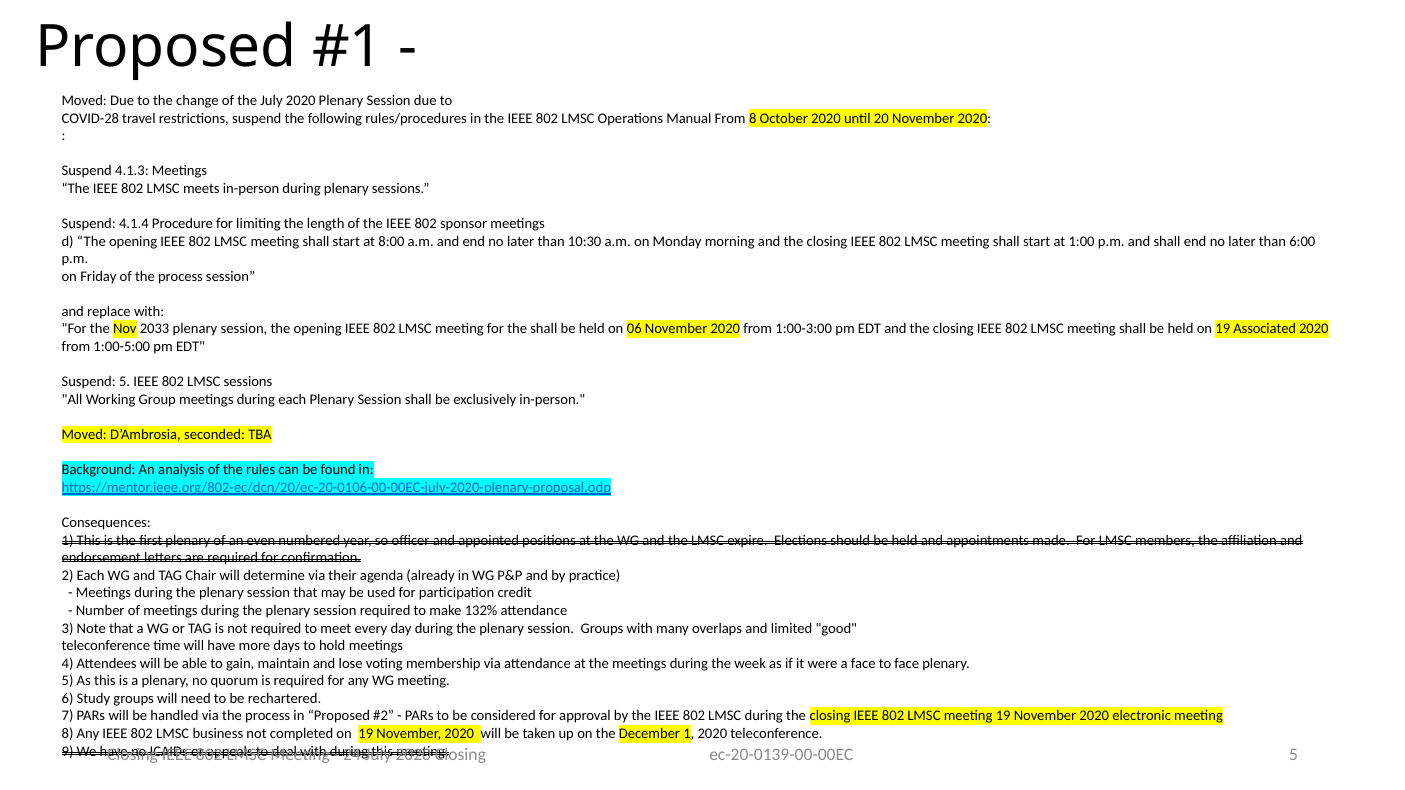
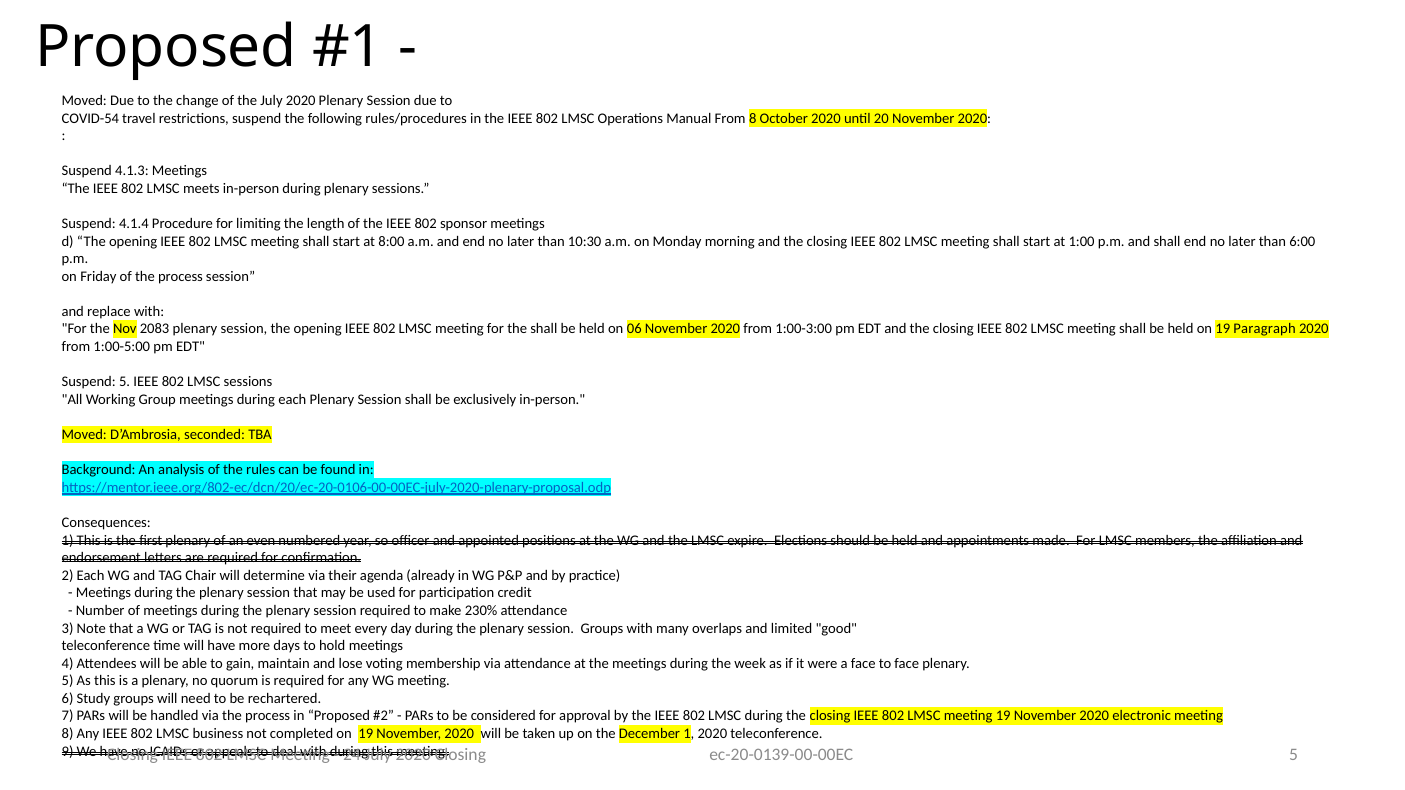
COVID-28: COVID-28 -> COVID-54
2033: 2033 -> 2083
Associated: Associated -> Paragraph
132%: 132% -> 230%
